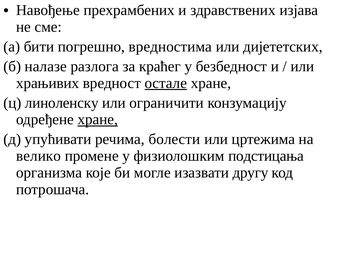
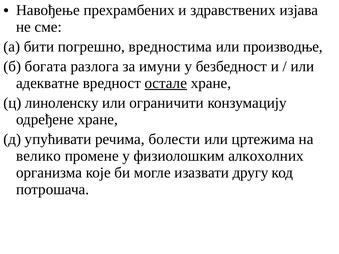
дијететских: дијететских -> производње
налазе: налазе -> богата
краћег: краћег -> имуни
храњивих: храњивих -> адекватне
хране at (98, 120) underline: present -> none
подстицања: подстицања -> алкохолних
